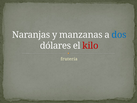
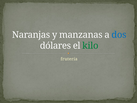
kilo colour: red -> green
